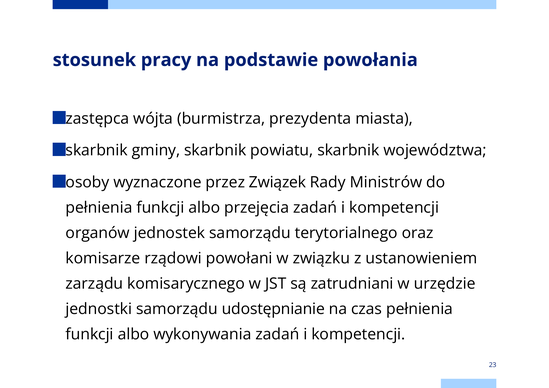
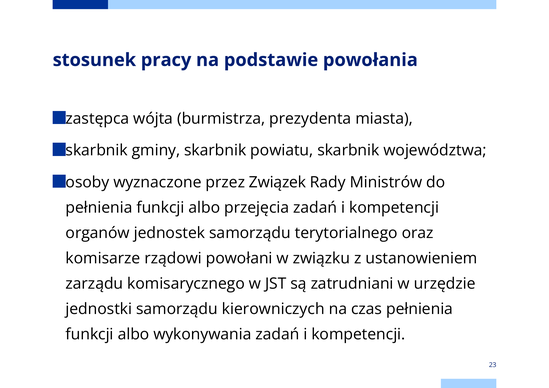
udostępnianie: udostępnianie -> kierowniczych
